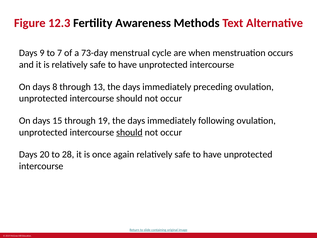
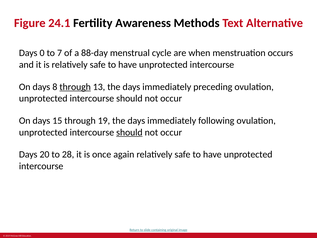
12.3: 12.3 -> 24.1
9: 9 -> 0
73-day: 73-day -> 88-day
through at (75, 87) underline: none -> present
